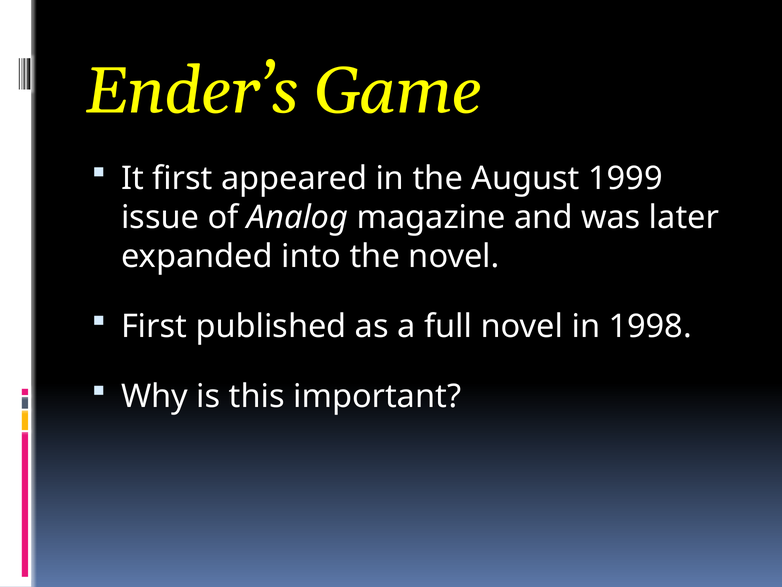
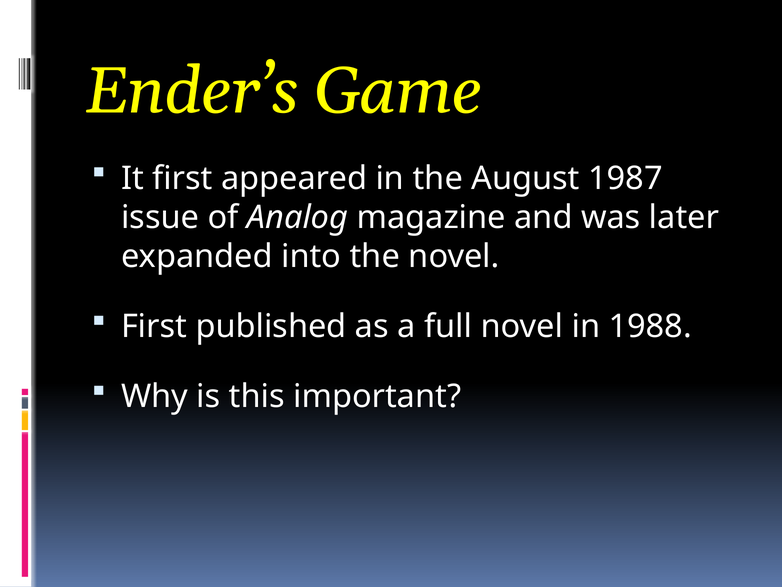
1999: 1999 -> 1987
1998: 1998 -> 1988
